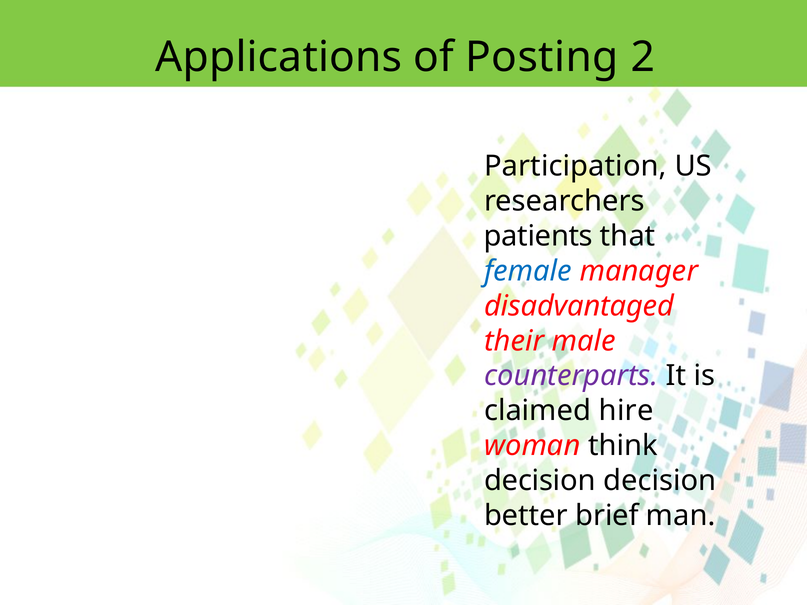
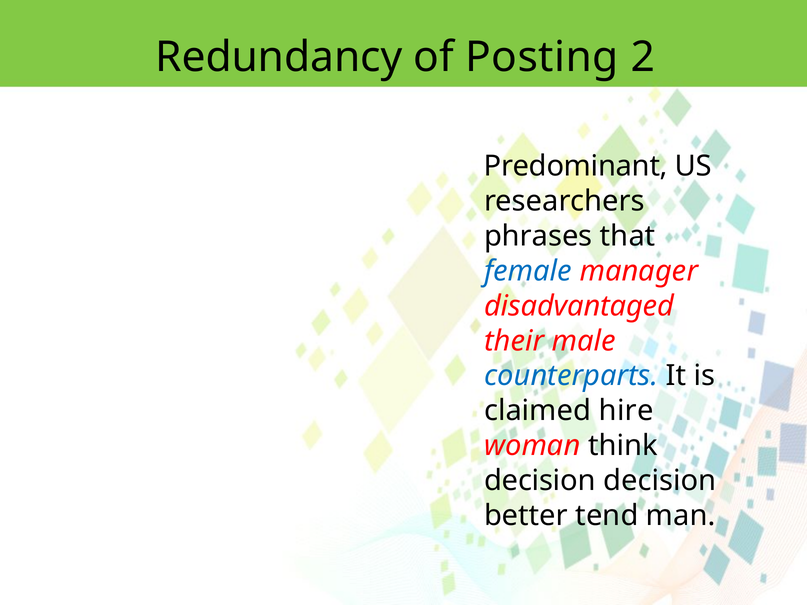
Applications: Applications -> Redundancy
Participation: Participation -> Predominant
patients: patients -> phrases
counterparts colour: purple -> blue
brief: brief -> tend
